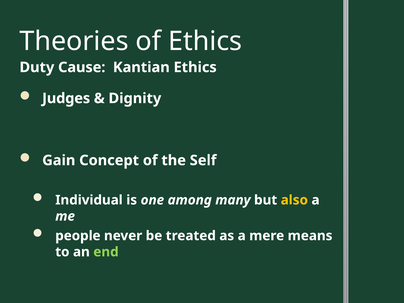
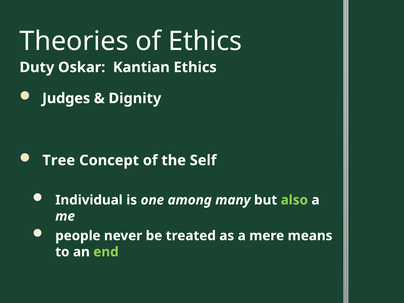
Cause: Cause -> Oskar
Gain: Gain -> Tree
also colour: yellow -> light green
